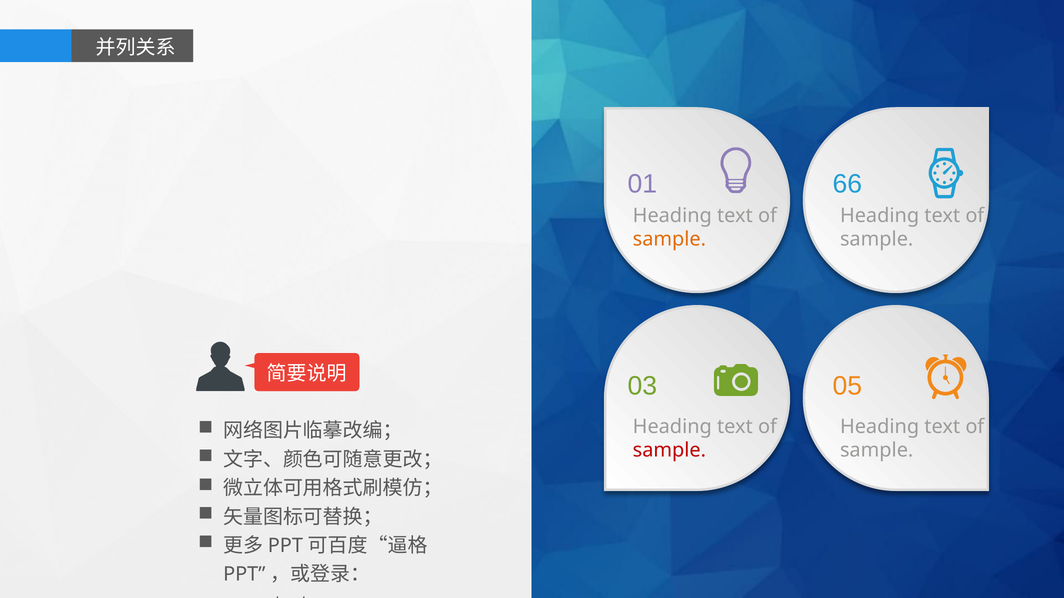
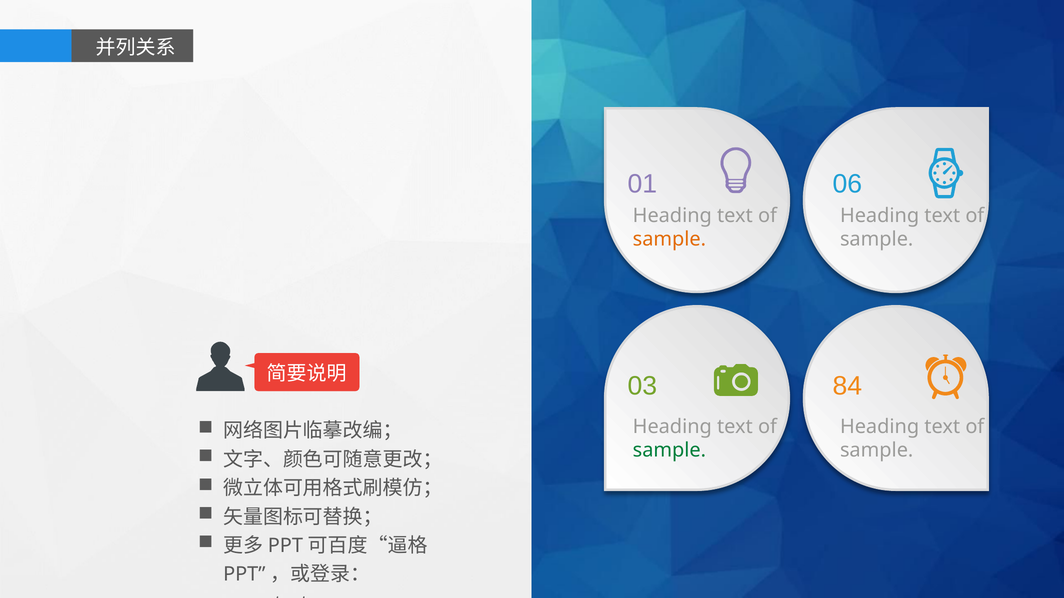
66: 66 -> 06
05: 05 -> 84
sample at (669, 451) colour: red -> green
